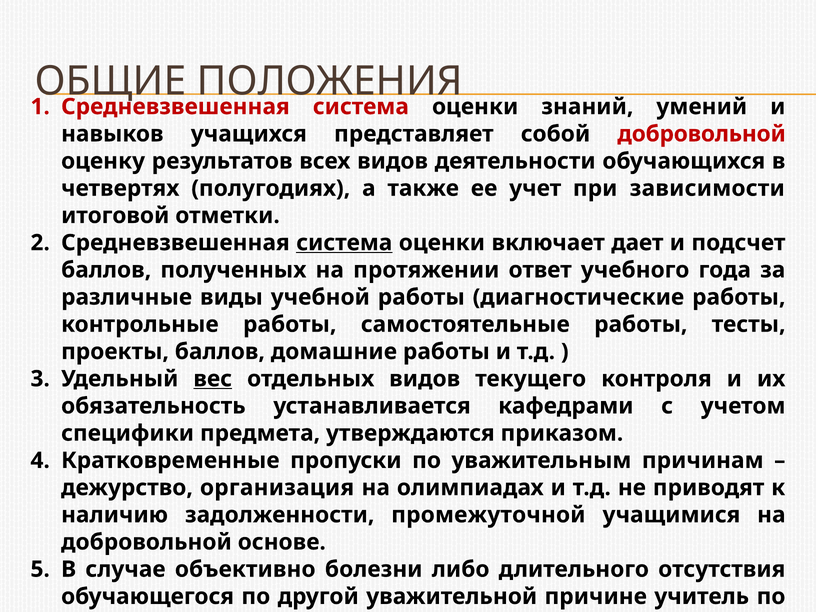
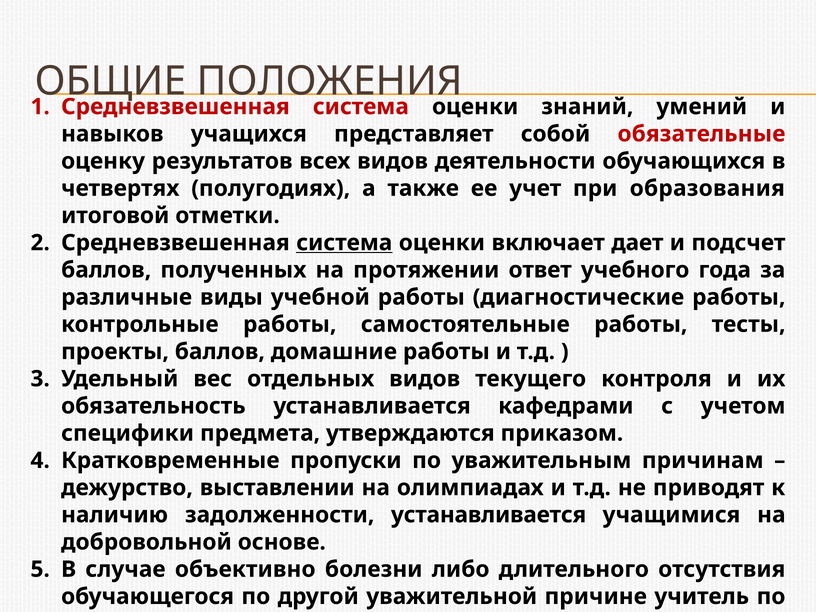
собой добровольной: добровольной -> обязательные
зависимости: зависимости -> образования
вес underline: present -> none
организация: организация -> выставлении
задолженности промежуточной: промежуточной -> устанавливается
